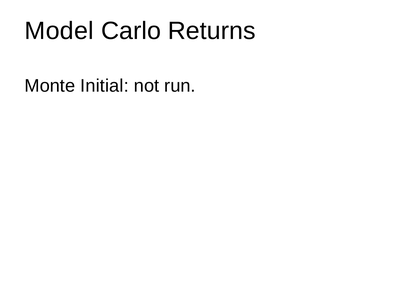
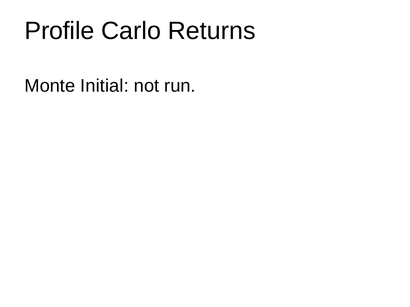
Model: Model -> Profile
